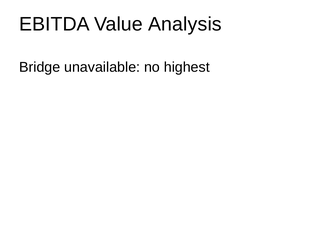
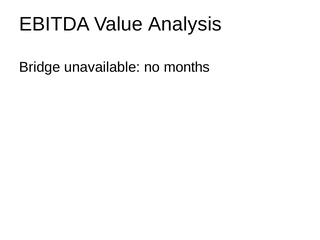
highest: highest -> months
